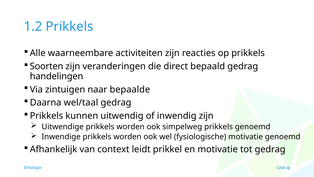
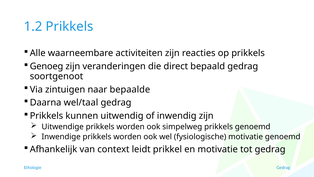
Soorten: Soorten -> Genoeg
handelingen: handelingen -> soortgenoot
